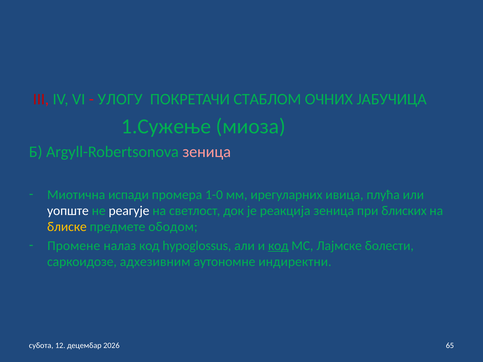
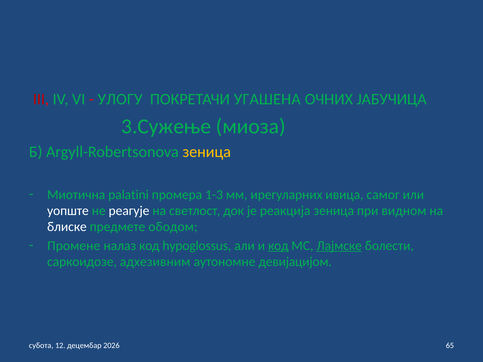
СТАБЛОМ: СТАБЛОМ -> УГАШЕНА
1.Сужење: 1.Сужење -> 3.Сужење
зеница at (207, 152) colour: pink -> yellow
испади: испади -> palatini
1-0: 1-0 -> 1-3
плућа: плућа -> самог
блиских: блиских -> видном
блиске colour: yellow -> white
Лајмске underline: none -> present
индиректни: индиректни -> девијацијом
